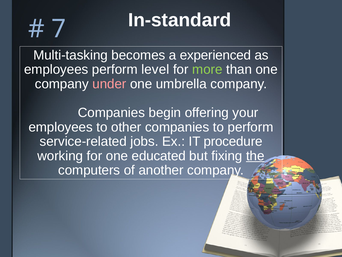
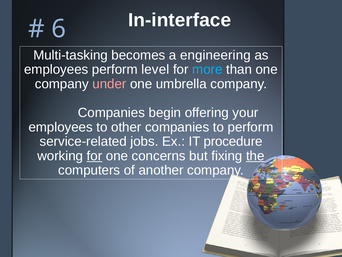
In-standard: In-standard -> In-interface
7: 7 -> 6
experienced: experienced -> engineering
more colour: light green -> light blue
for at (94, 156) underline: none -> present
educated: educated -> concerns
